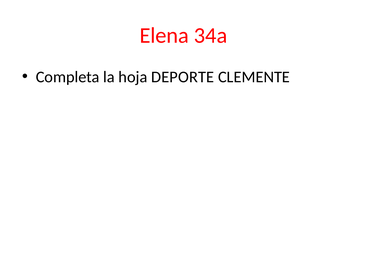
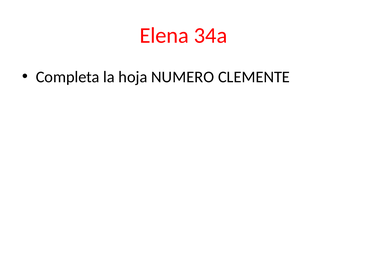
DEPORTE: DEPORTE -> NUMERO
